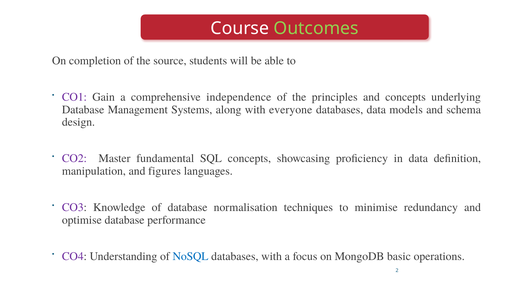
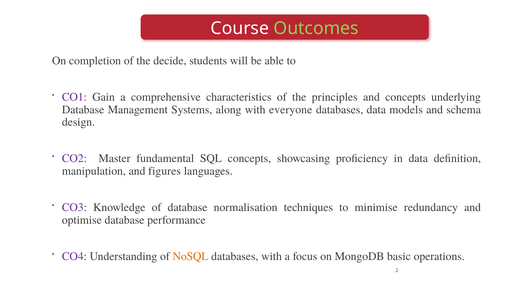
source: source -> decide
independence: independence -> characteristics
NoSQL colour: blue -> orange
